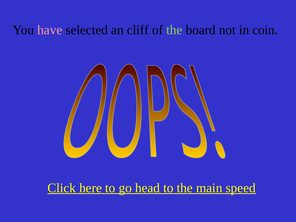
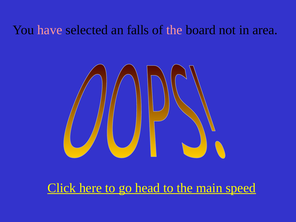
cliff: cliff -> falls
the at (174, 30) colour: light green -> pink
coin: coin -> area
